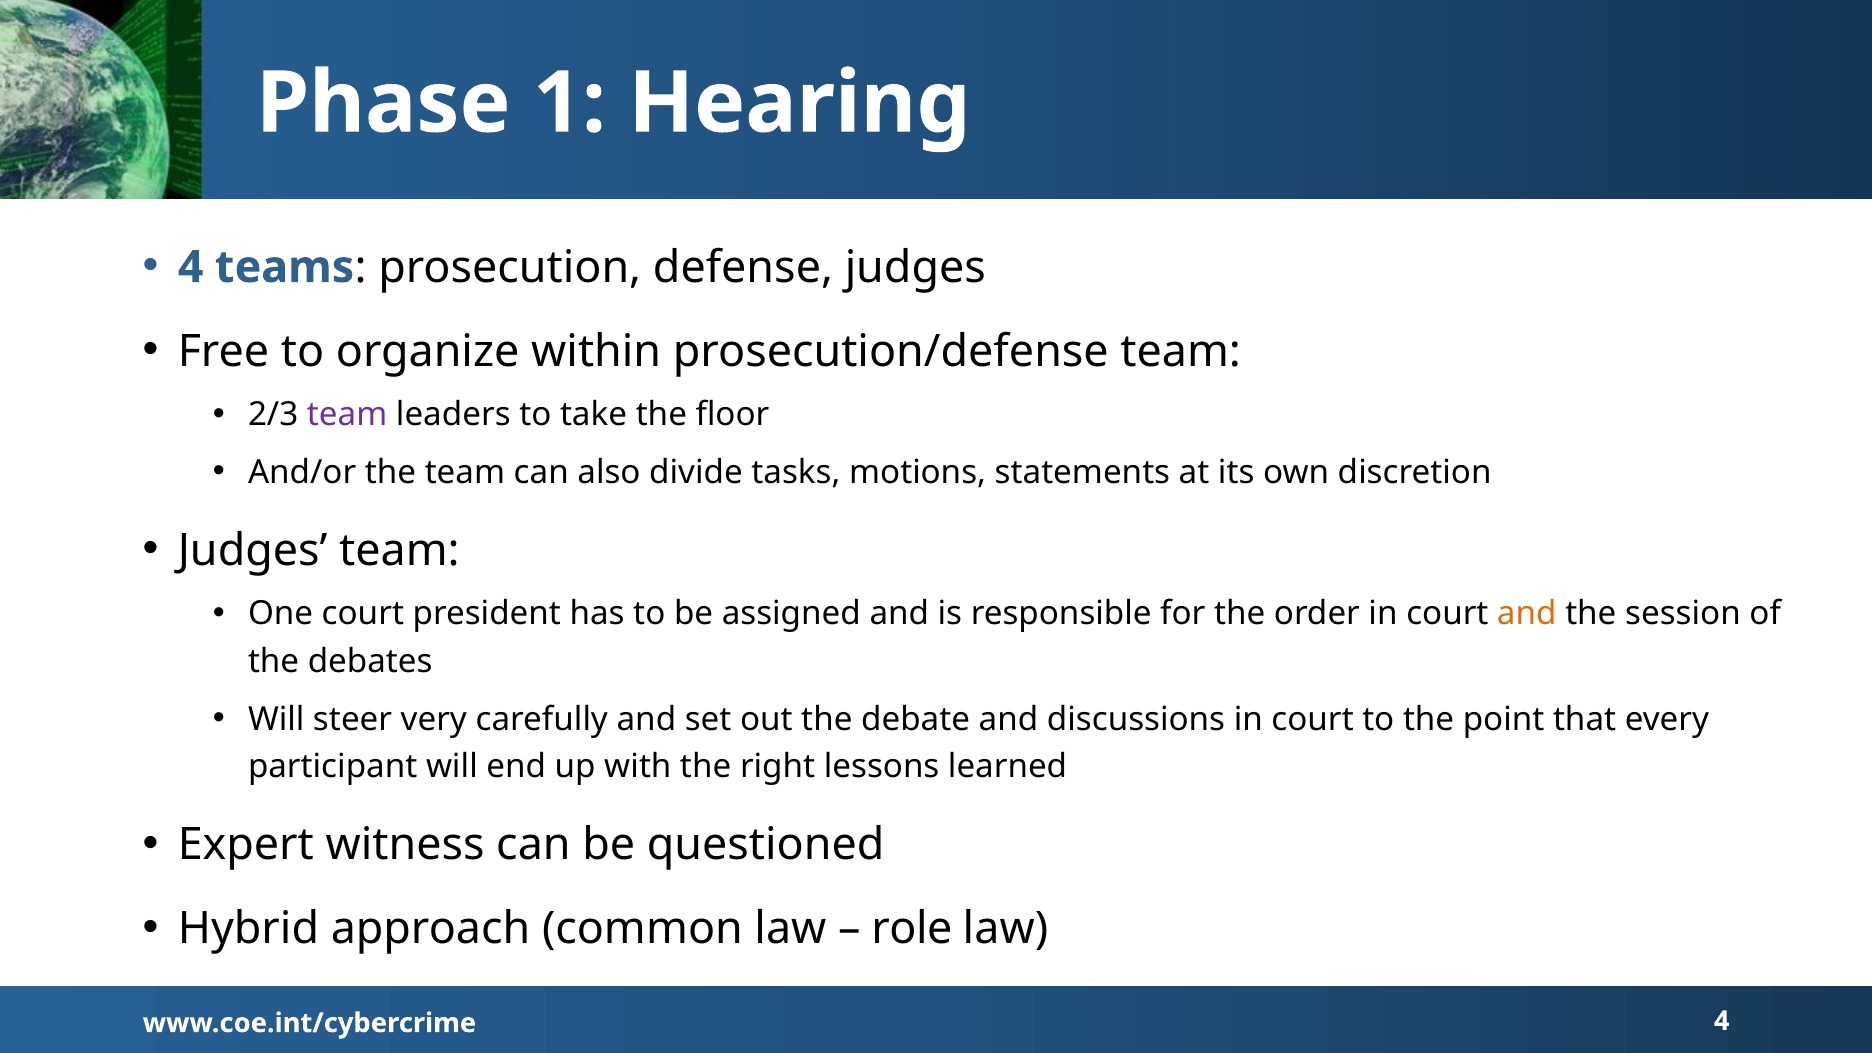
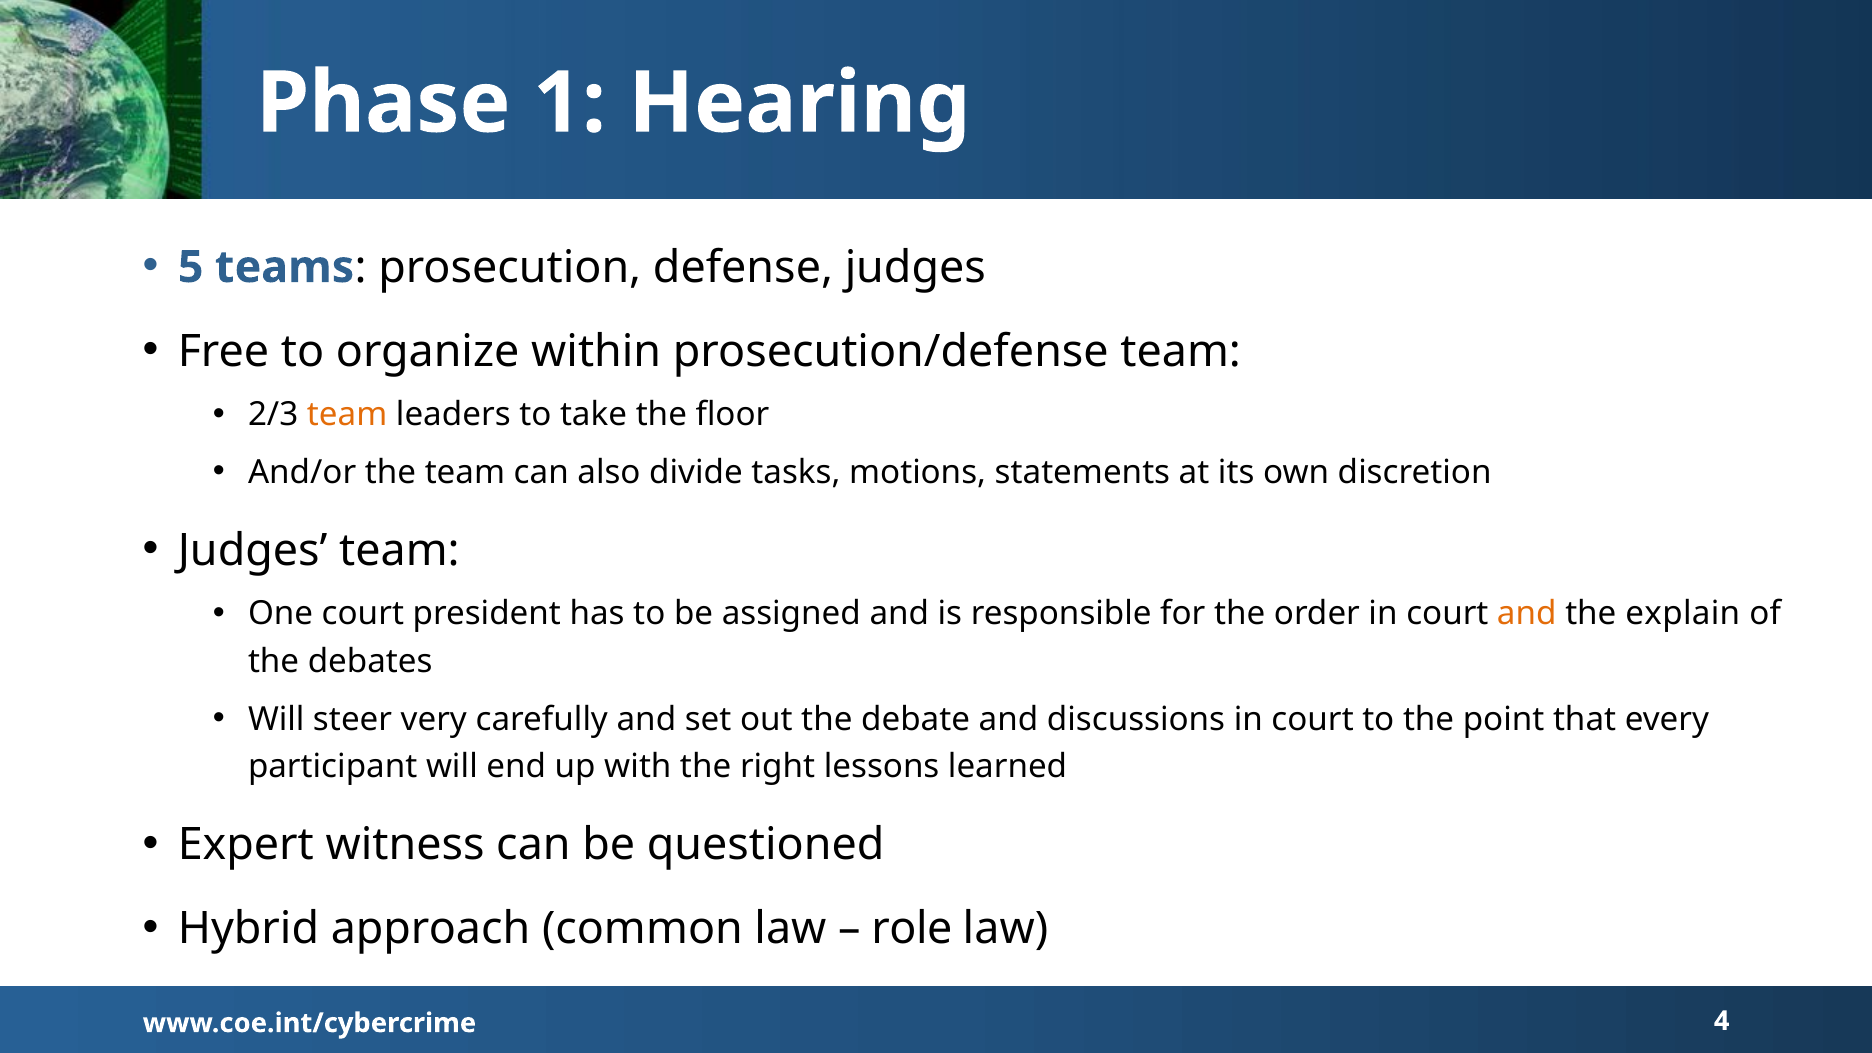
4 at (191, 267): 4 -> 5
team at (347, 415) colour: purple -> orange
session: session -> explain
